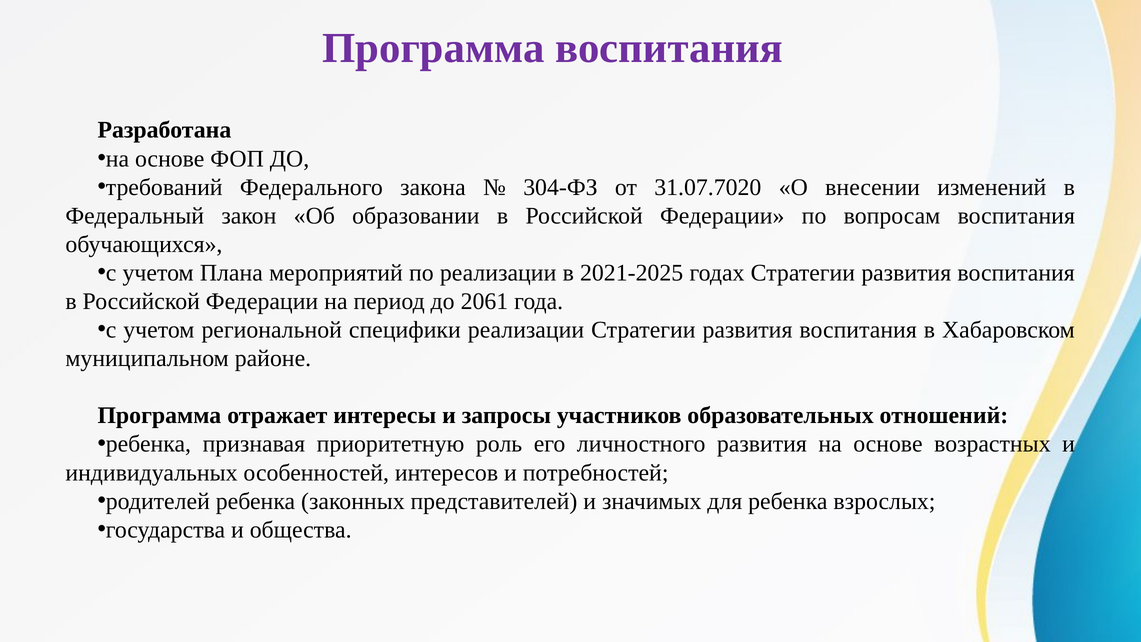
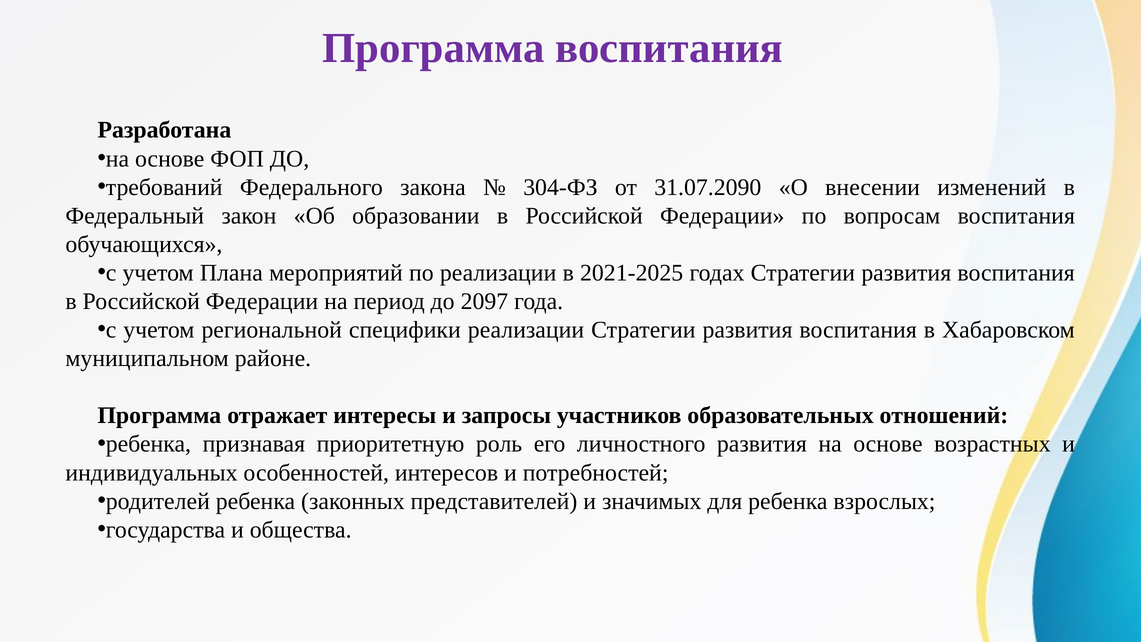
31.07.7020: 31.07.7020 -> 31.07.2090
2061: 2061 -> 2097
